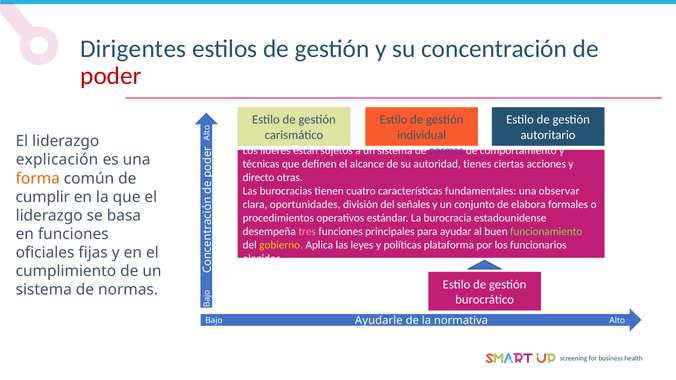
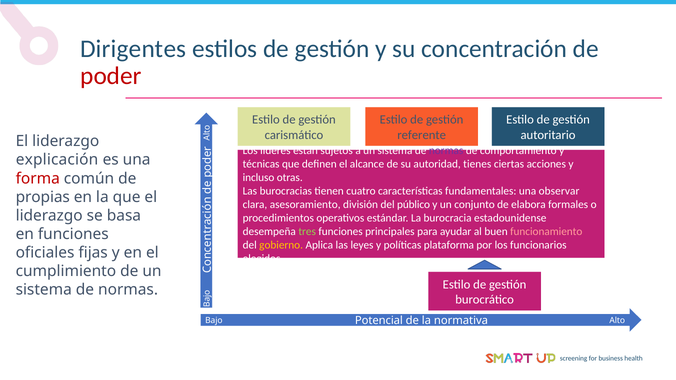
individual: individual -> referente
directo: directo -> incluso
forma colour: orange -> red
cumplir: cumplir -> propias
oportunidades: oportunidades -> asesoramiento
señales: señales -> público
tres colour: pink -> light green
funcionamiento colour: light green -> pink
Ayudarle: Ayudarle -> Potencial
